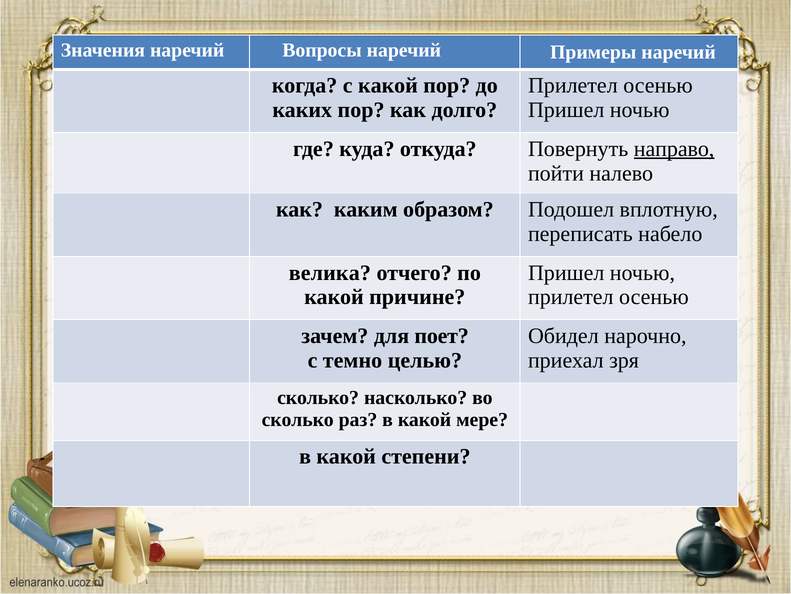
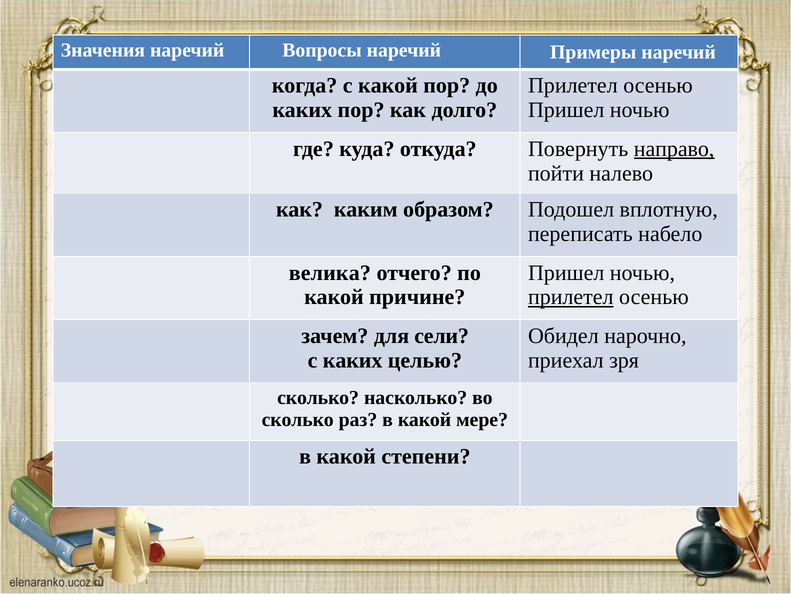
прилетел at (571, 297) underline: none -> present
поет: поет -> сели
с темно: темно -> каких
